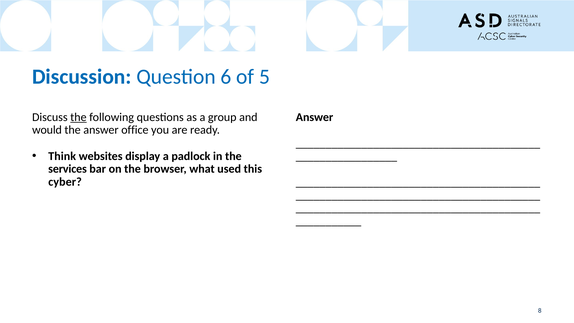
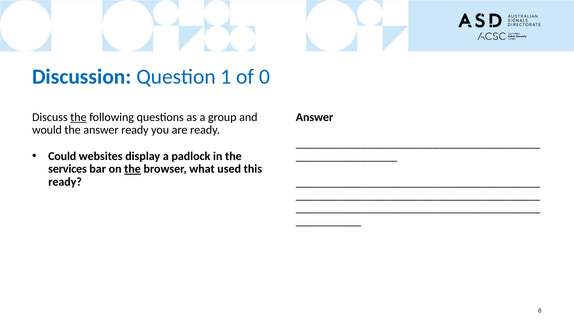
6: 6 -> 1
5: 5 -> 0
answer office: office -> ready
Think: Think -> Could
the at (133, 169) underline: none -> present
cyber at (65, 182): cyber -> ready
